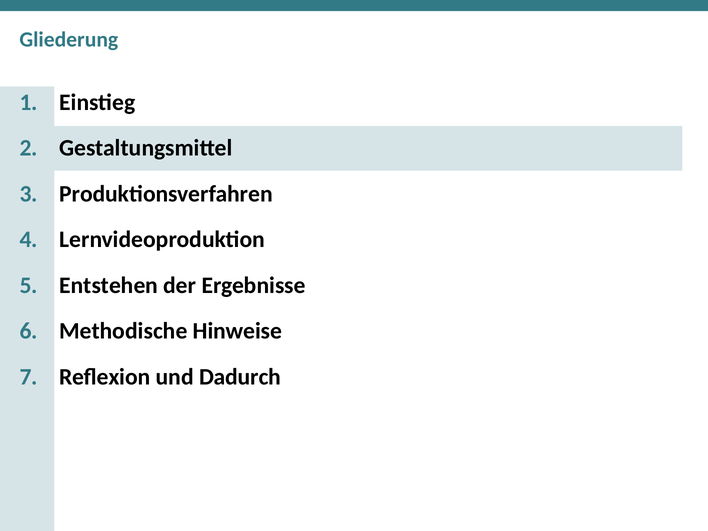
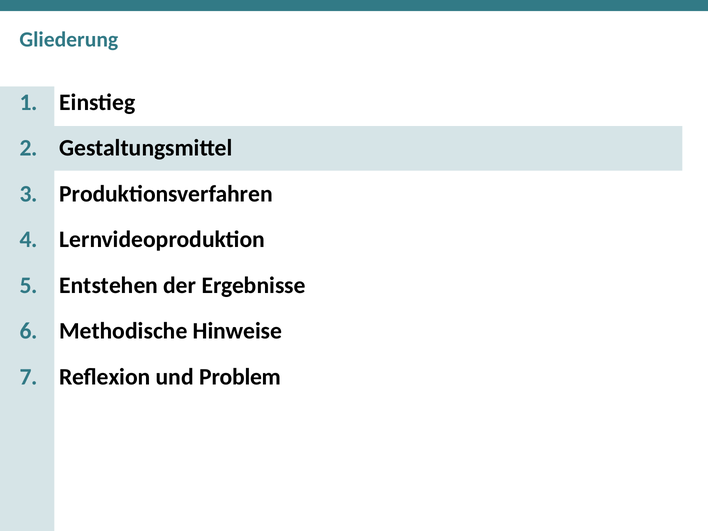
Dadurch: Dadurch -> Problem
